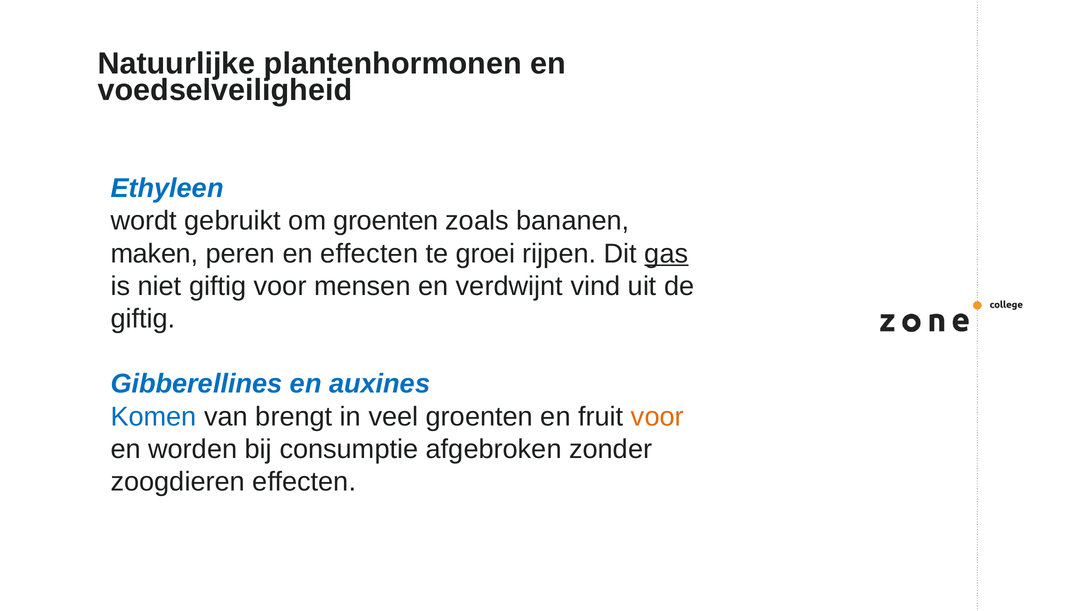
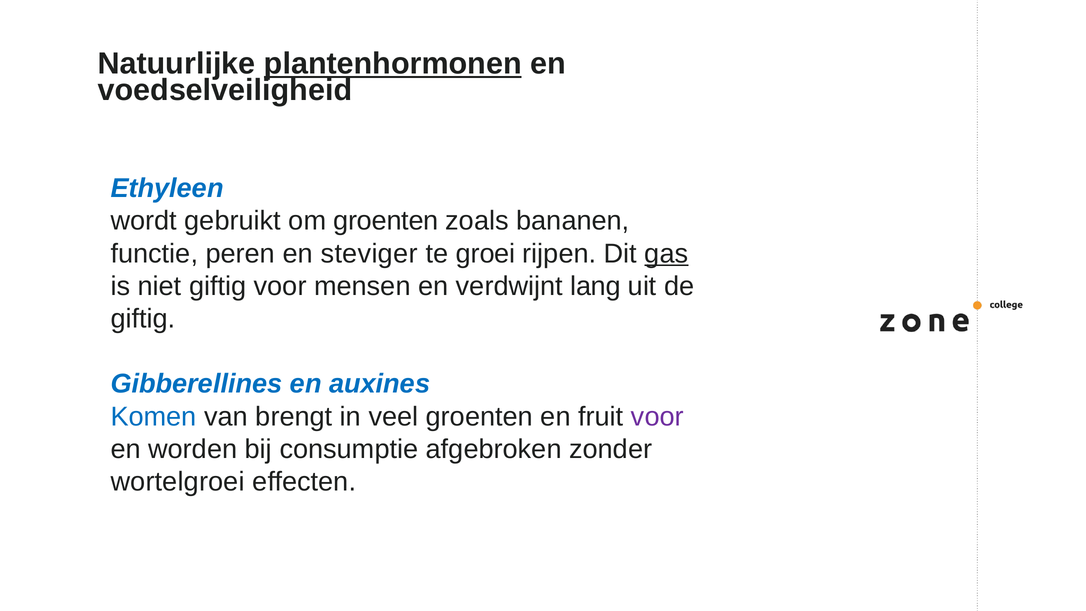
plantenhormonen underline: none -> present
maken: maken -> functie
en effecten: effecten -> steviger
vind: vind -> lang
voor at (657, 416) colour: orange -> purple
zoogdieren: zoogdieren -> wortelgroei
